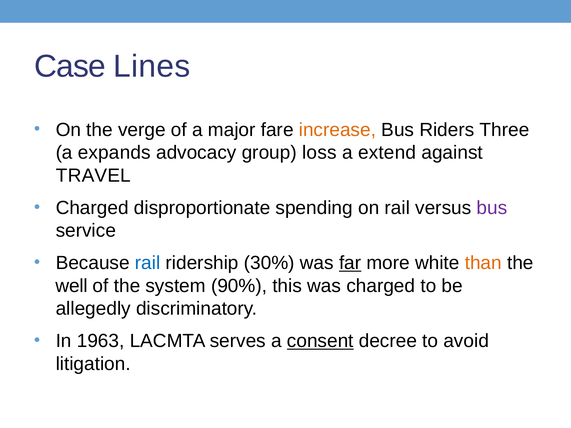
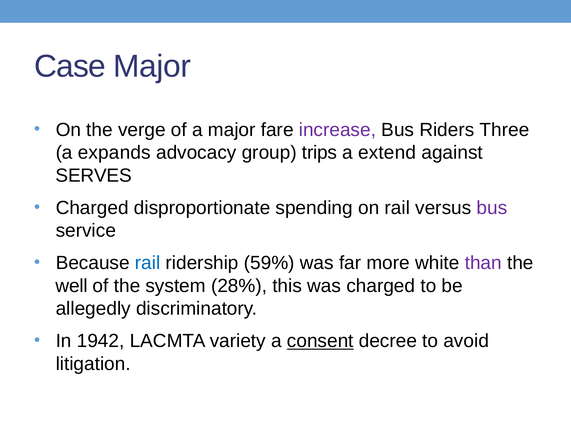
Case Lines: Lines -> Major
increase colour: orange -> purple
loss: loss -> trips
TRAVEL: TRAVEL -> SERVES
30%: 30% -> 59%
far underline: present -> none
than colour: orange -> purple
90%: 90% -> 28%
1963: 1963 -> 1942
serves: serves -> variety
